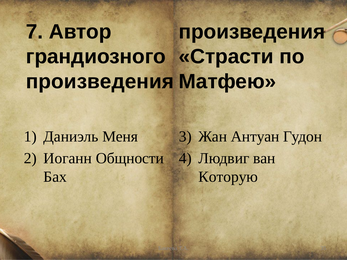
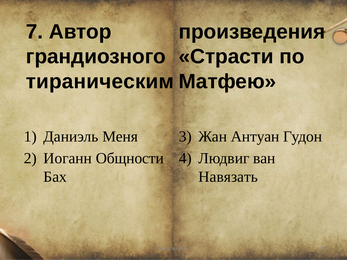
произведения at (100, 82): произведения -> тираническим
Которую: Которую -> Навязать
